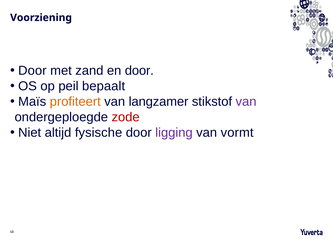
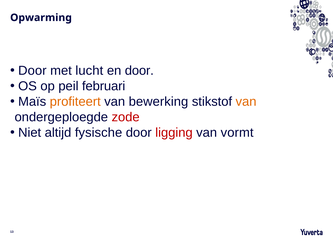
Voorziening: Voorziening -> Opwarming
zand: zand -> lucht
bepaalt: bepaalt -> februari
langzamer: langzamer -> bewerking
van at (246, 102) colour: purple -> orange
ligging colour: purple -> red
